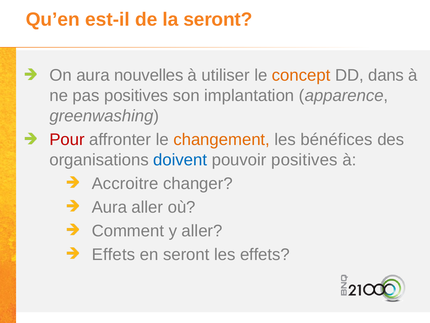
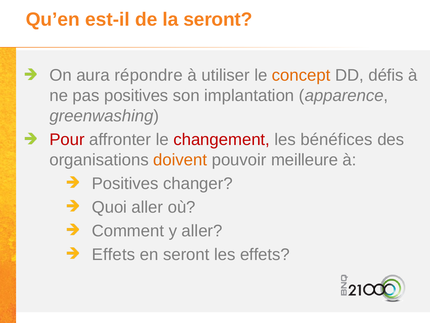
nouvelles: nouvelles -> répondre
dans: dans -> défis
changement colour: orange -> red
doivent colour: blue -> orange
pouvoir positives: positives -> meilleure
Accroitre at (125, 183): Accroitre -> Positives
Aura at (109, 207): Aura -> Quoi
